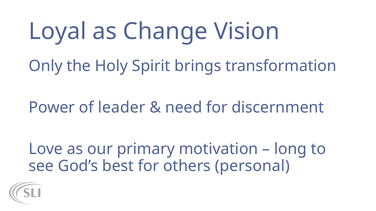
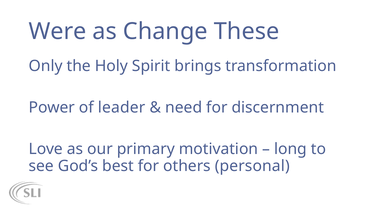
Loyal: Loyal -> Were
Vision: Vision -> These
